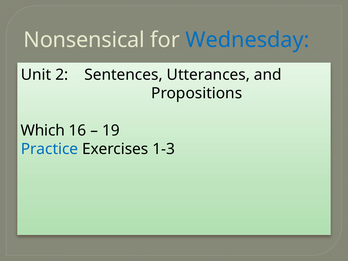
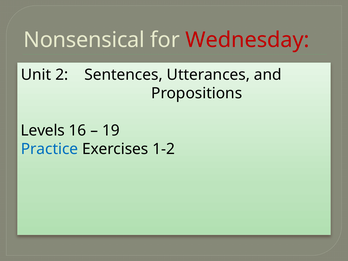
Wednesday colour: blue -> red
Which: Which -> Levels
1-3: 1-3 -> 1-2
